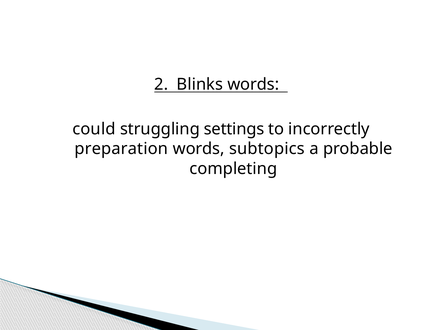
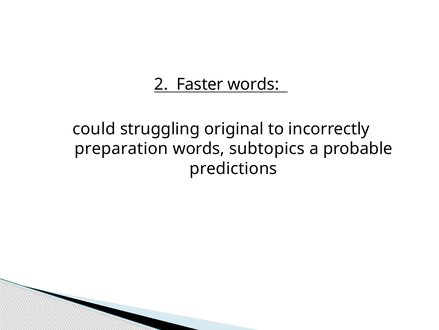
Blinks: Blinks -> Faster
settings: settings -> original
completing: completing -> predictions
